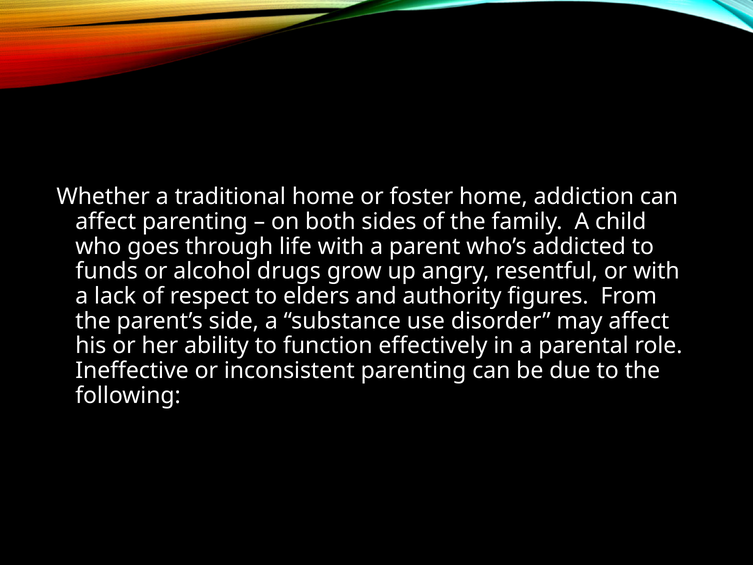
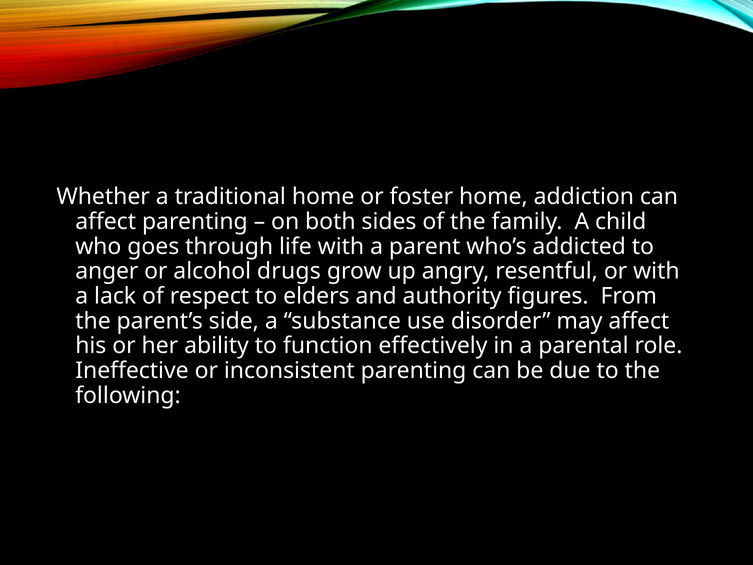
funds: funds -> anger
